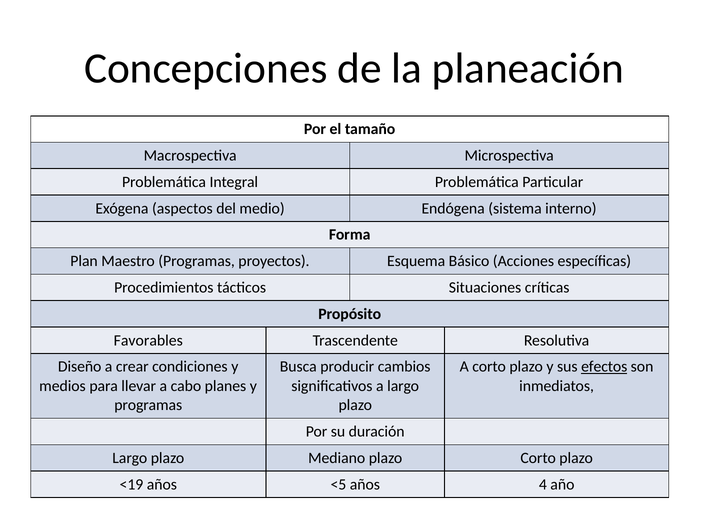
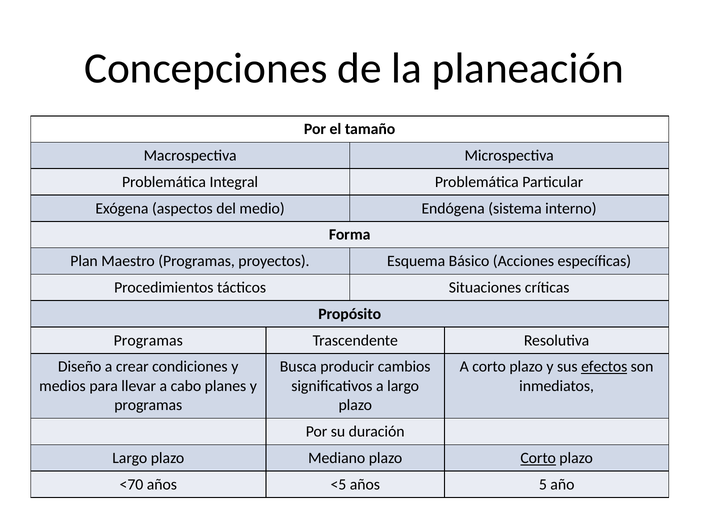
Favorables at (148, 340): Favorables -> Programas
Corto at (538, 458) underline: none -> present
<19: <19 -> <70
4: 4 -> 5
